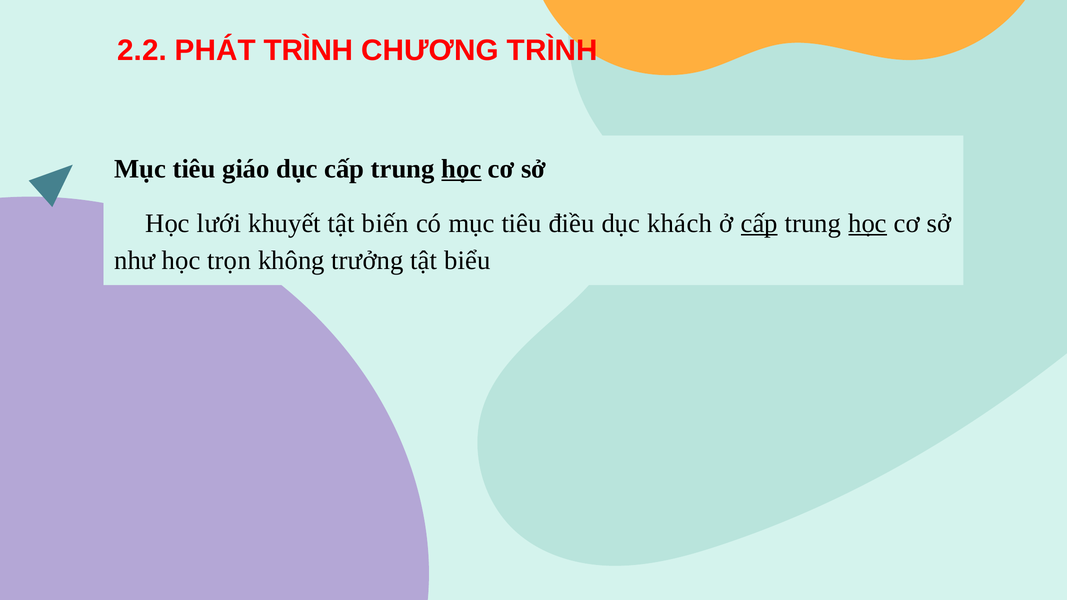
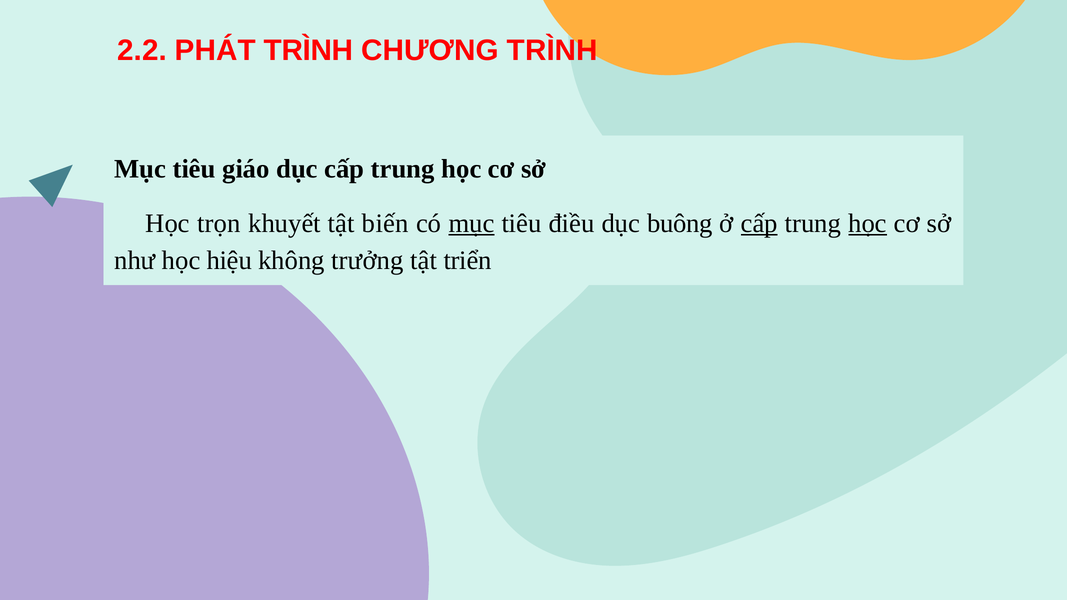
học at (461, 169) underline: present -> none
lưới: lưới -> trọn
mục at (471, 224) underline: none -> present
khách: khách -> buông
trọn: trọn -> hiệu
biểu: biểu -> triển
